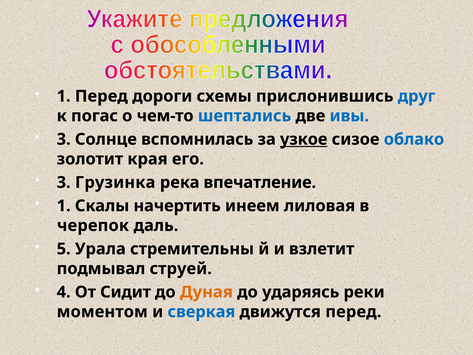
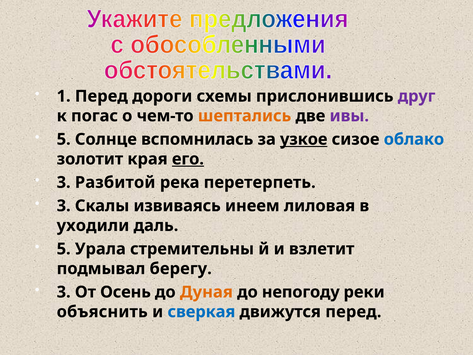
друг colour: blue -> purple
шептались colour: blue -> orange
ивы colour: blue -> purple
3 at (64, 139): 3 -> 5
его underline: none -> present
Грузинка: Грузинка -> Разбитой
впечатление: впечатление -> перетерпеть
1 at (64, 206): 1 -> 3
начертить: начертить -> извиваясь
черепок: черепок -> уходили
струей: струей -> берегу
4 at (64, 292): 4 -> 3
Сидит: Сидит -> Осень
ударяясь: ударяясь -> непогоду
моментом: моментом -> объяснить
